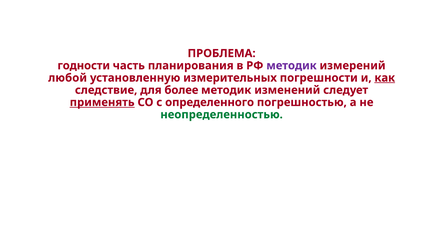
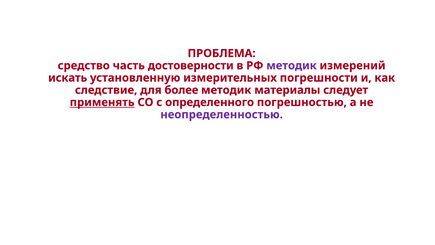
годности: годности -> средство
планирования: планирования -> достоверности
любой: любой -> искать
как underline: present -> none
изменений: изменений -> материалы
неопределенностью colour: green -> purple
